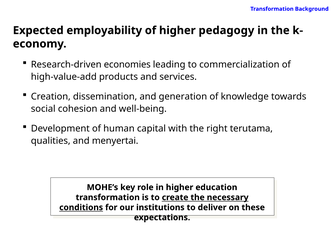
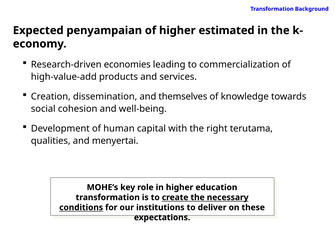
employability: employability -> penyampaian
pedagogy: pedagogy -> estimated
generation: generation -> themselves
